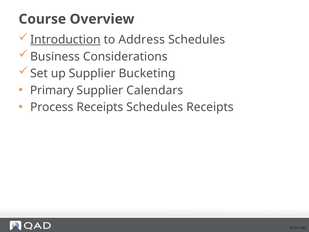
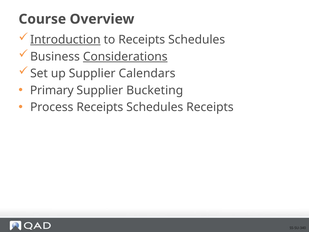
to Address: Address -> Receipts
Considerations underline: none -> present
Bucketing: Bucketing -> Calendars
Calendars: Calendars -> Bucketing
